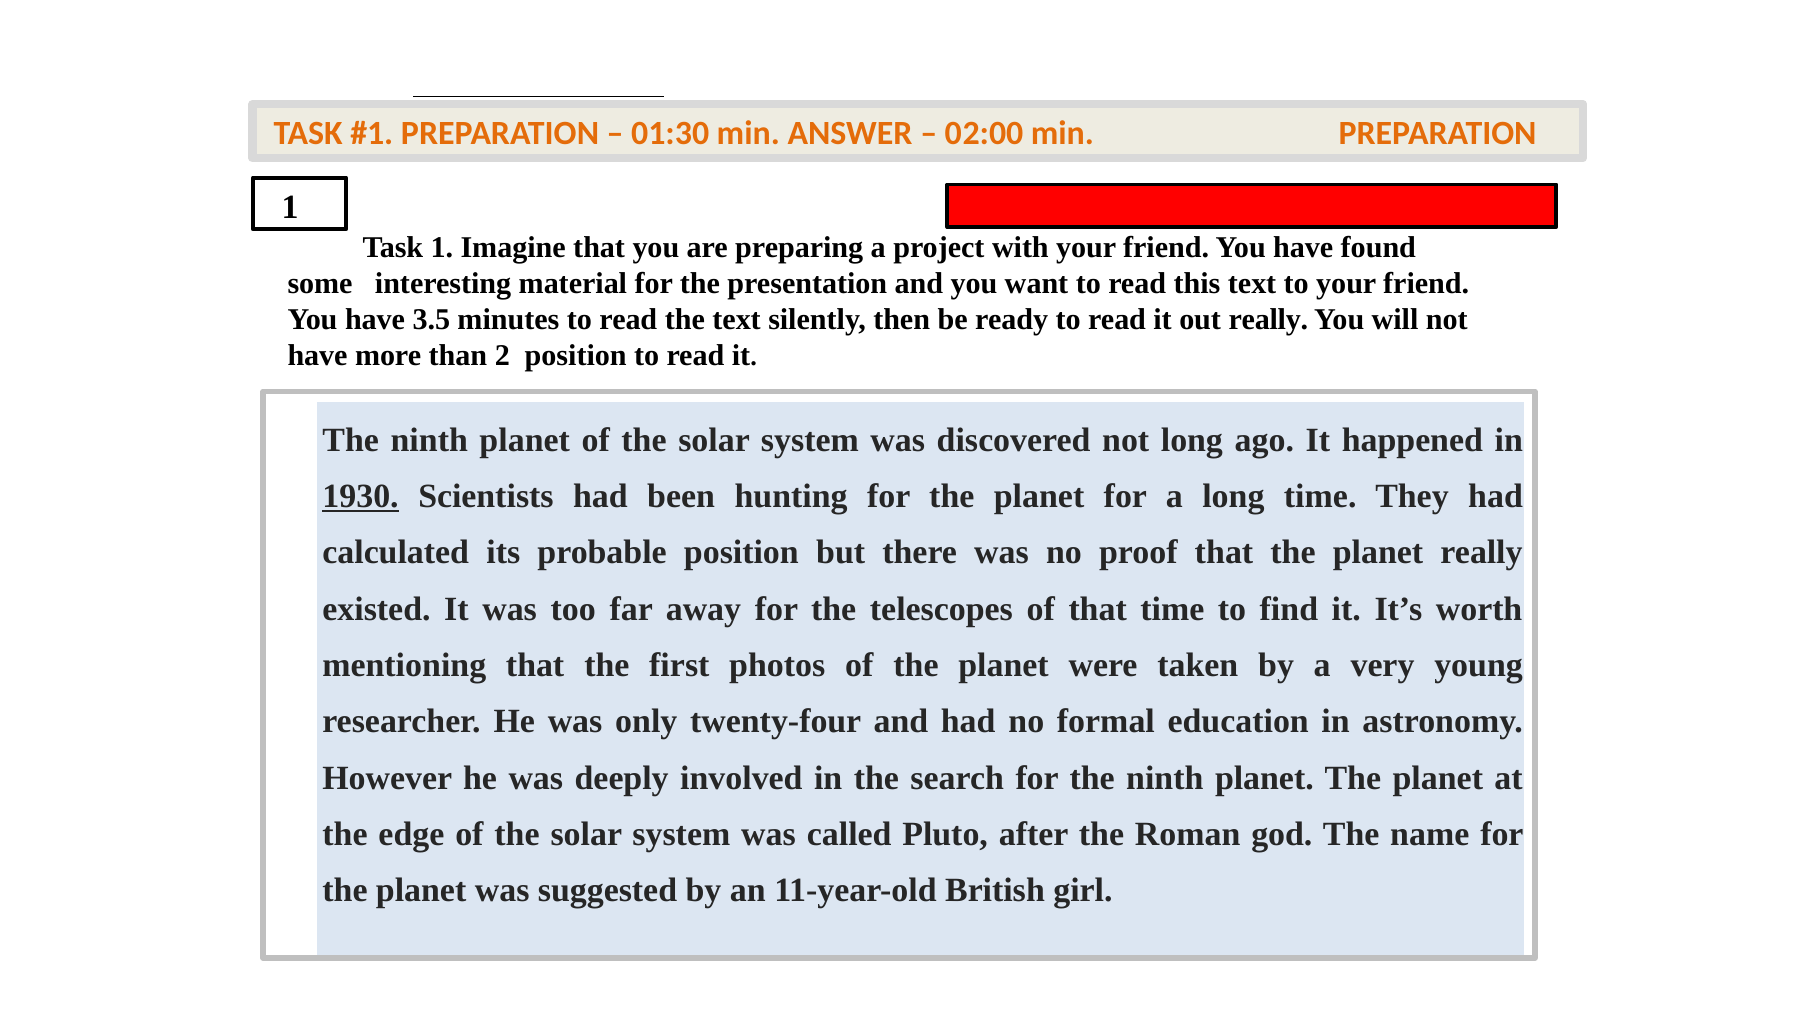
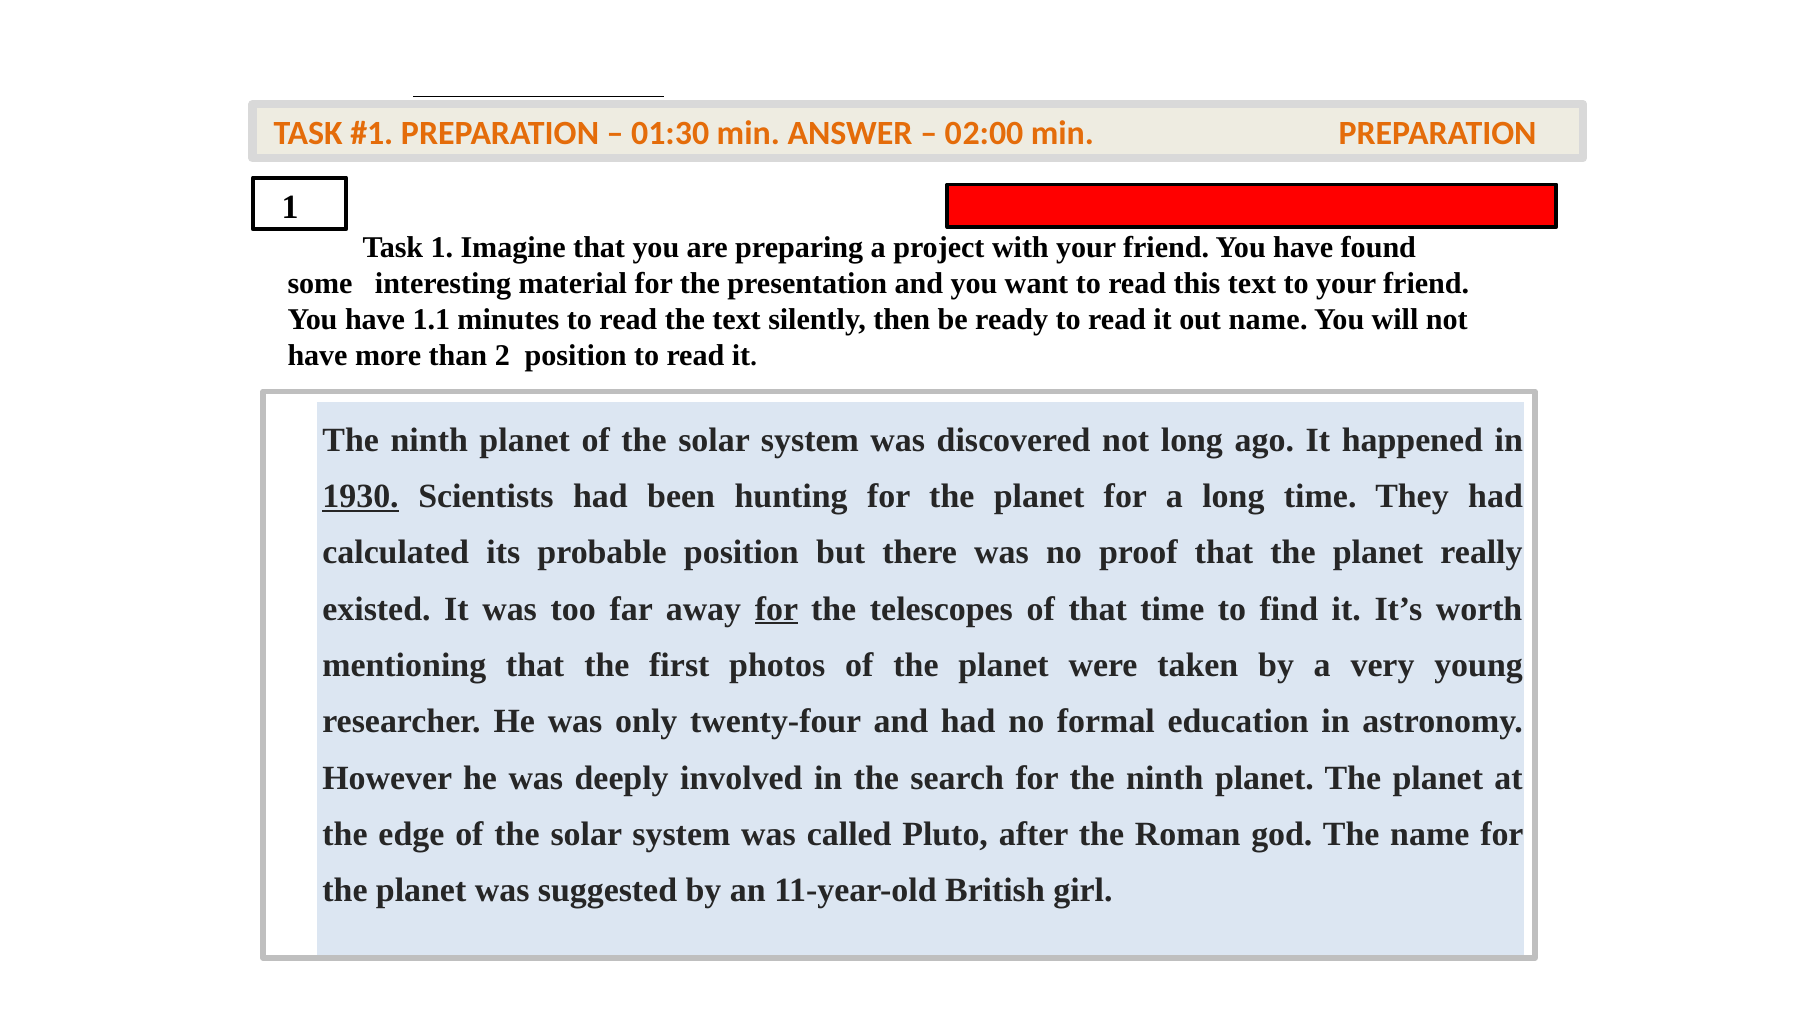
3.5: 3.5 -> 1.1
out really: really -> name
for at (776, 609) underline: none -> present
